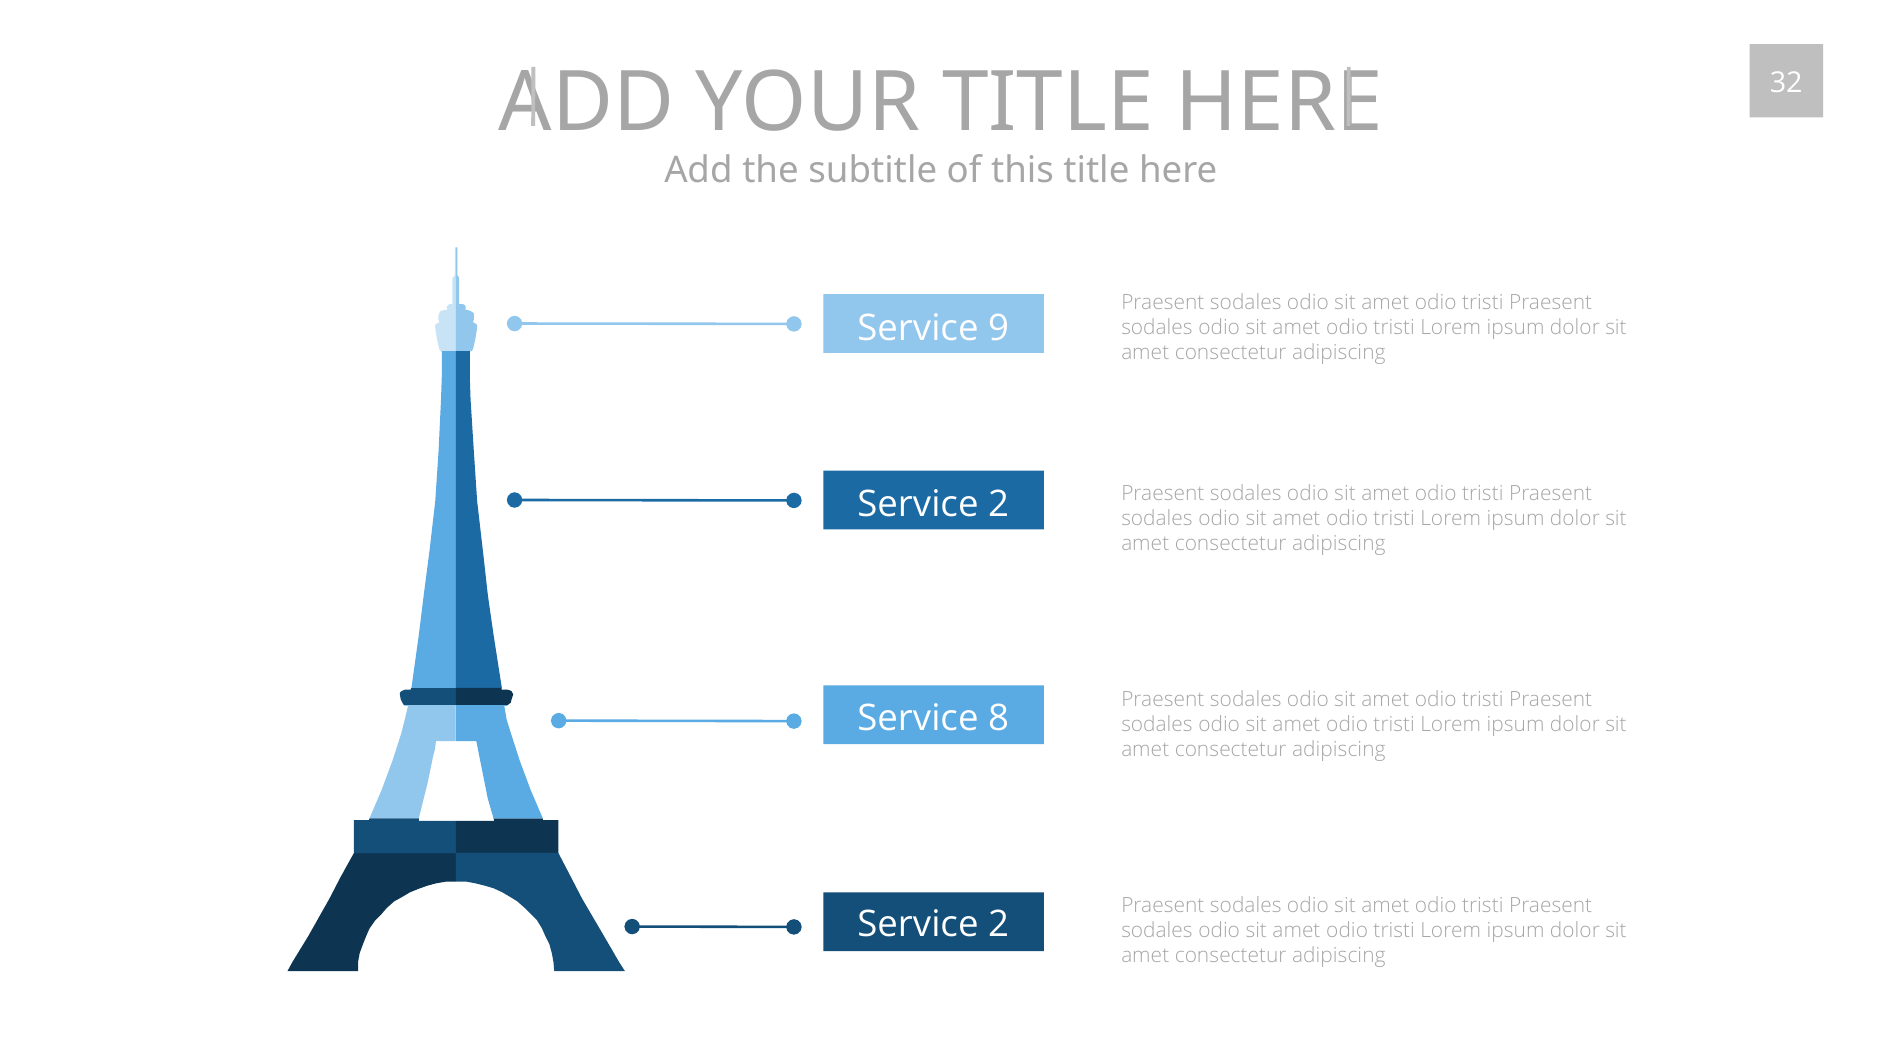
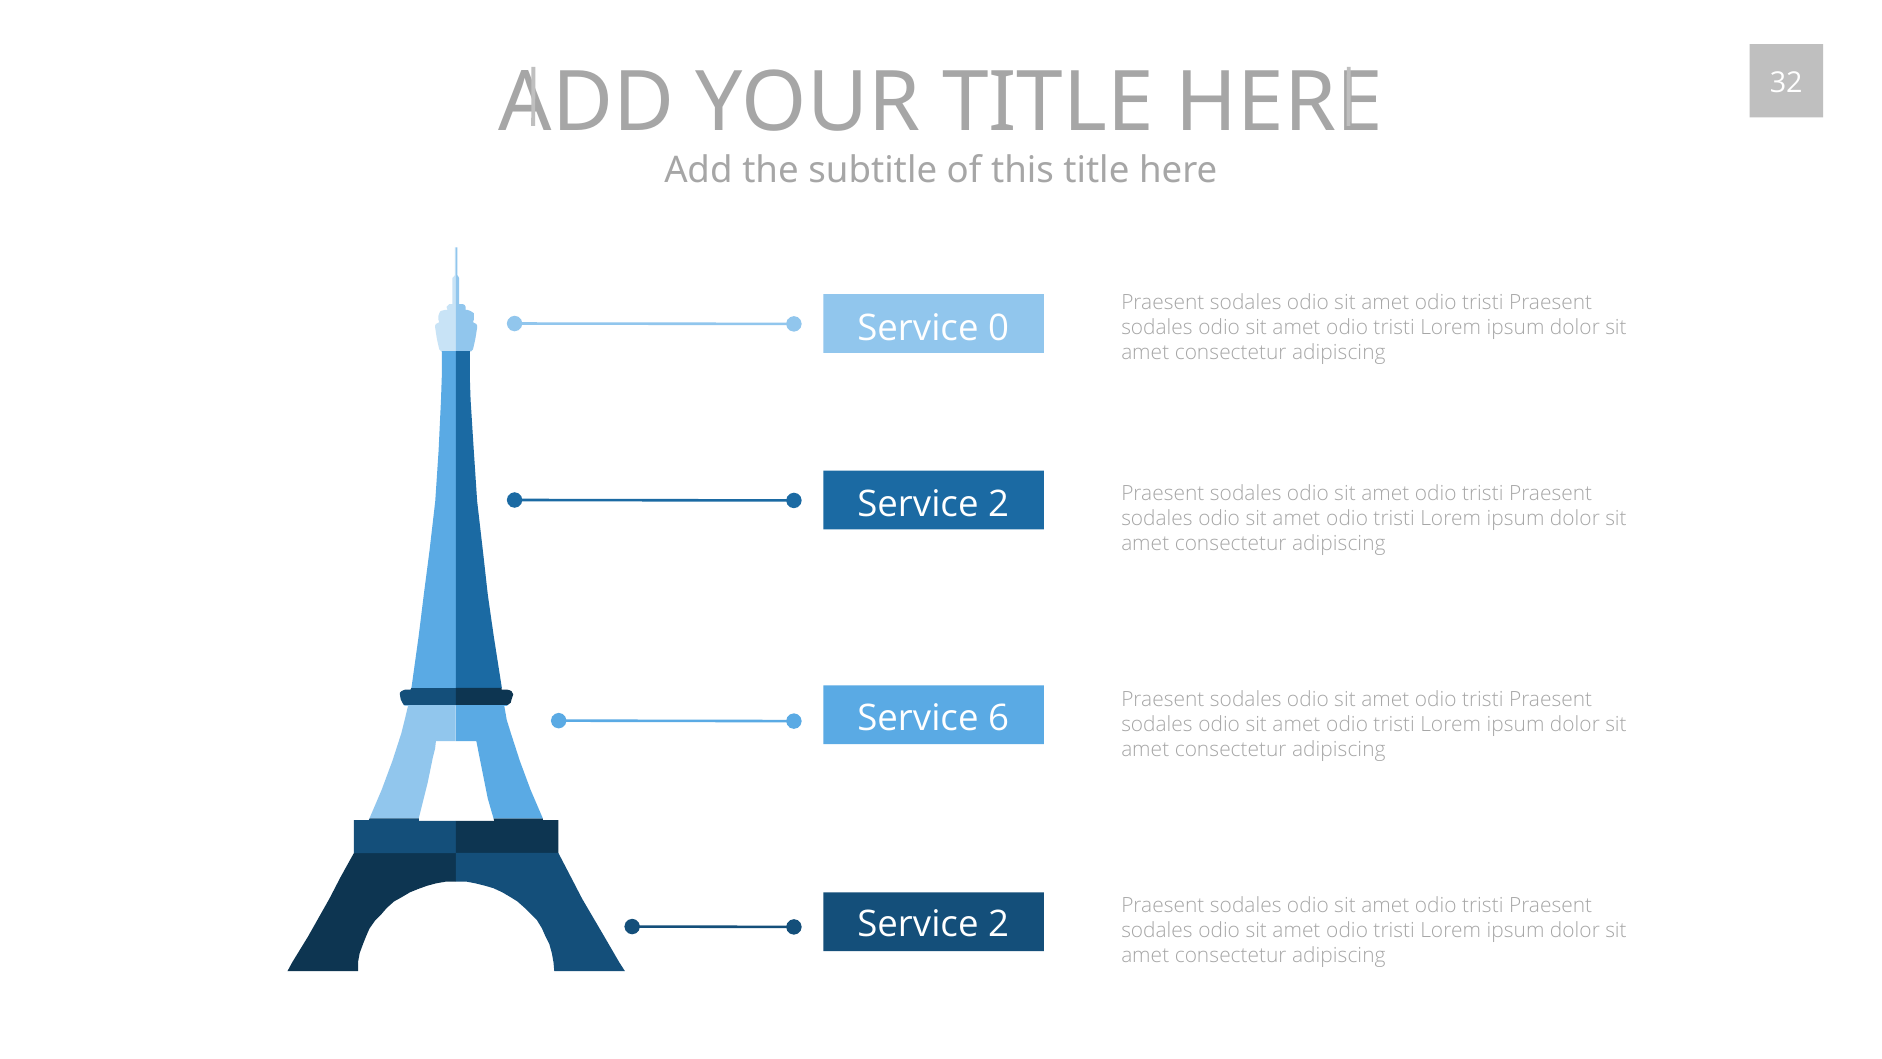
9: 9 -> 0
8: 8 -> 6
